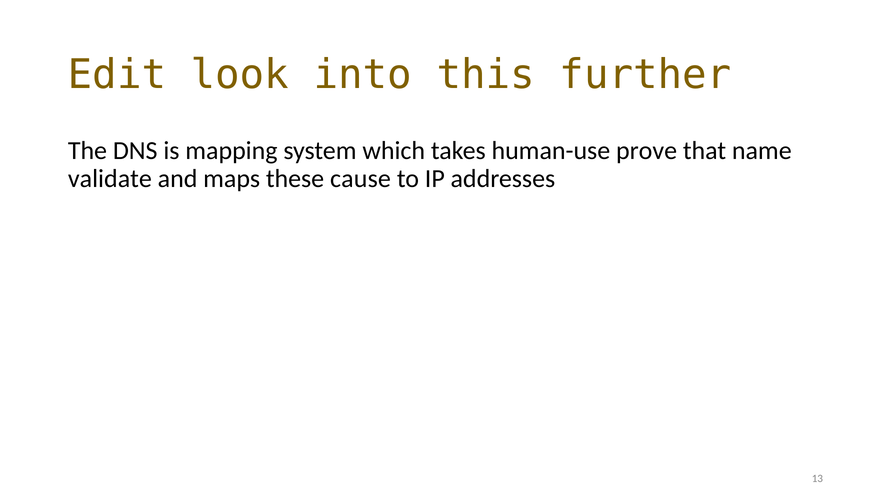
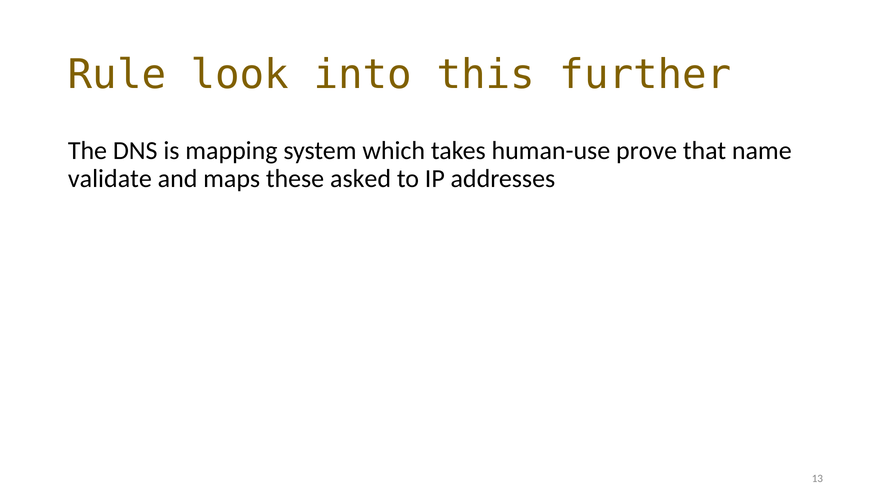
Edit: Edit -> Rule
cause: cause -> asked
